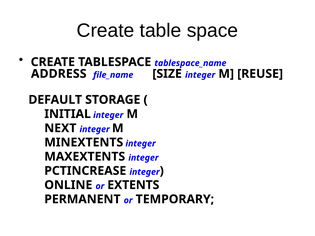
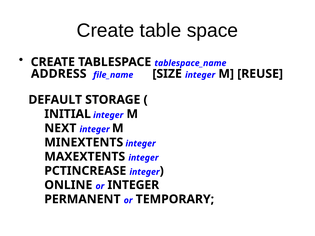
or EXTENTS: EXTENTS -> INTEGER
